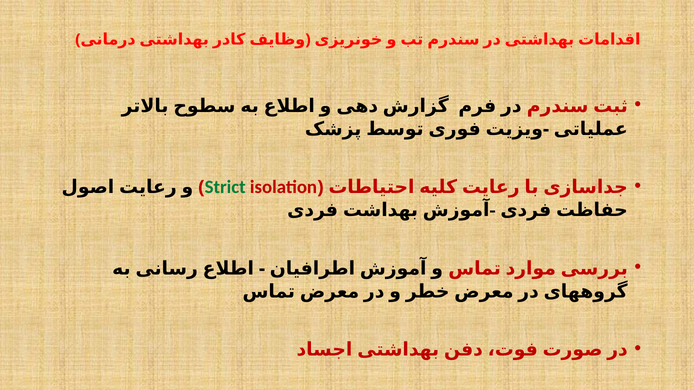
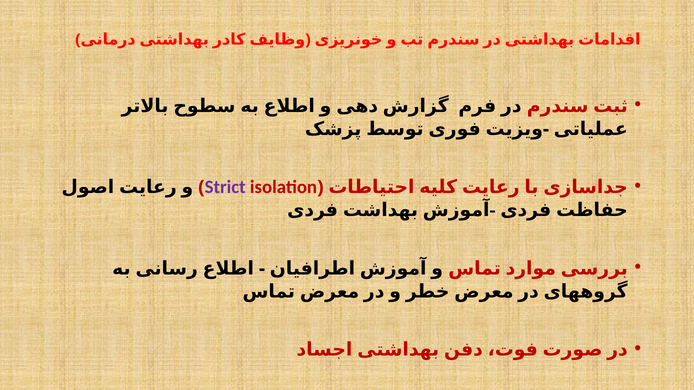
Strict colour: green -> purple
